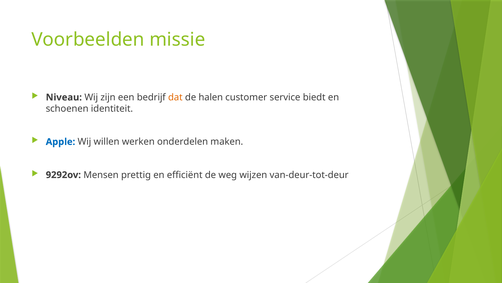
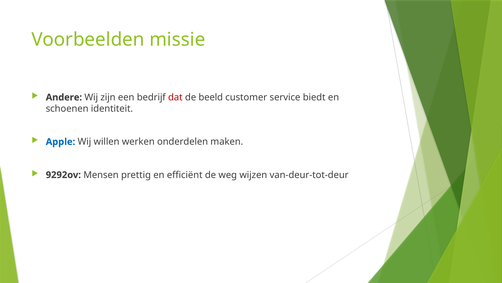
Niveau: Niveau -> Andere
dat colour: orange -> red
halen: halen -> beeld
